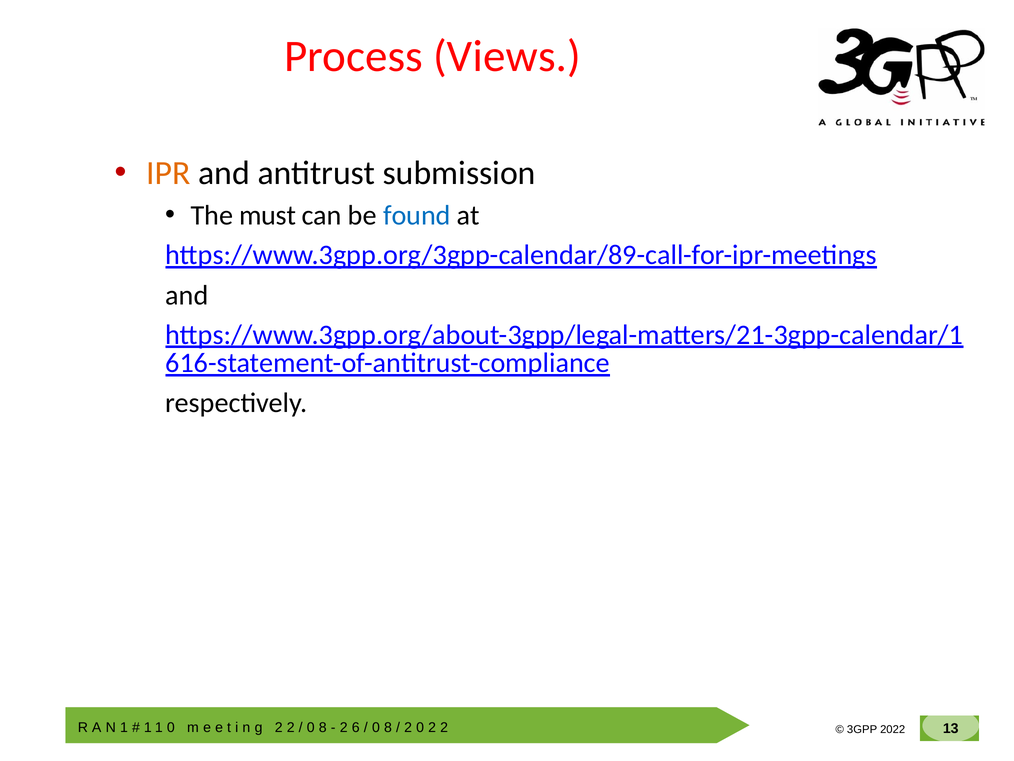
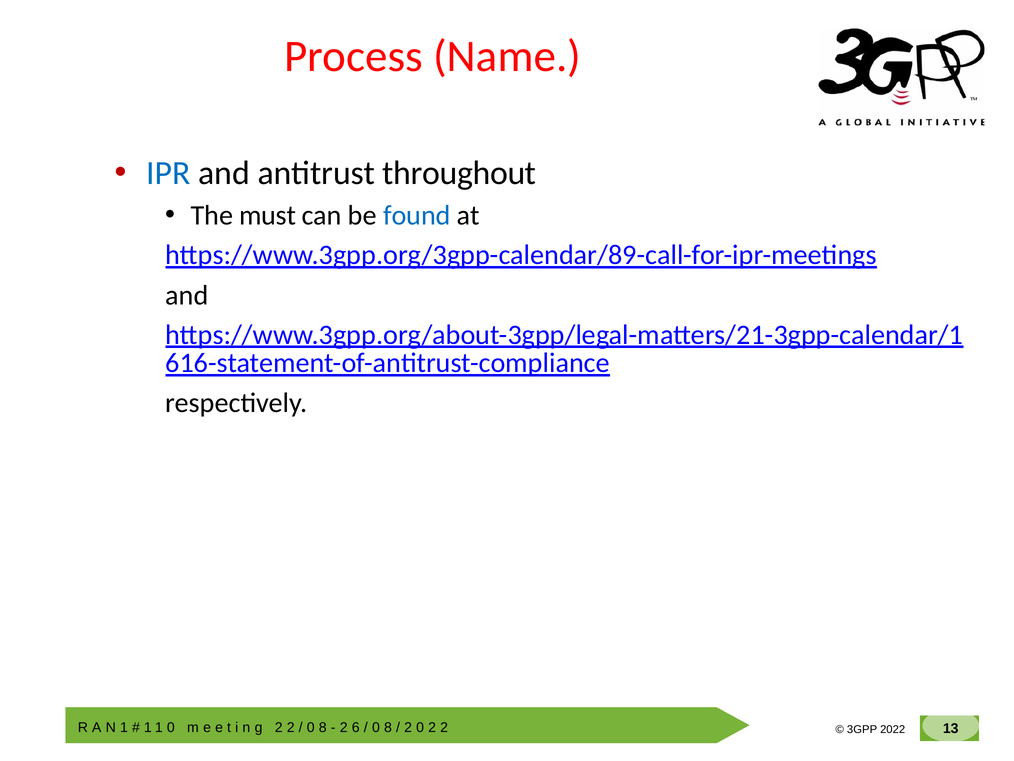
Views: Views -> Name
IPR colour: orange -> blue
submission: submission -> throughout
